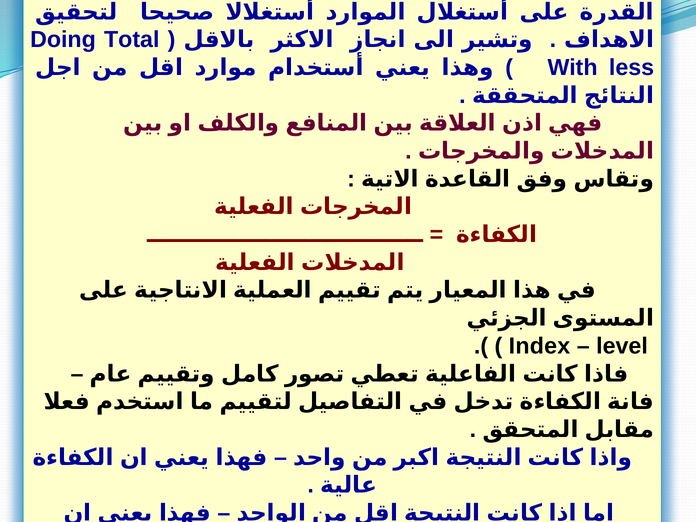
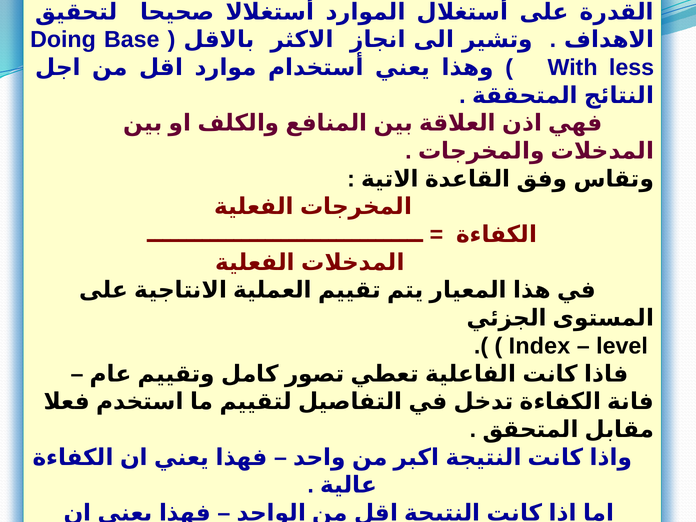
Total: Total -> Base
